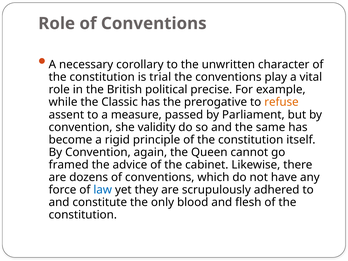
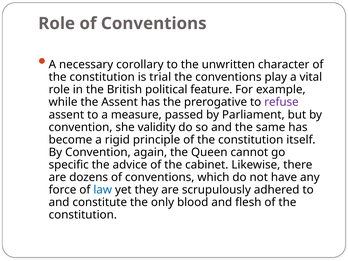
precise: precise -> feature
the Classic: Classic -> Assent
refuse colour: orange -> purple
framed: framed -> specific
